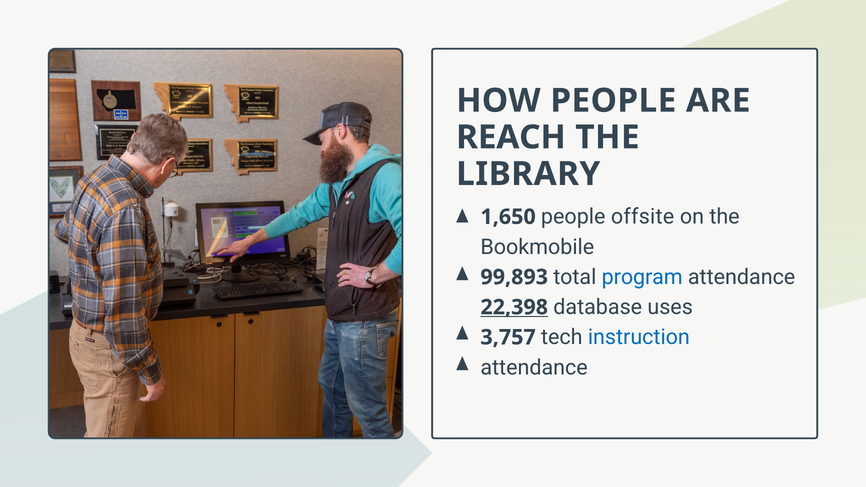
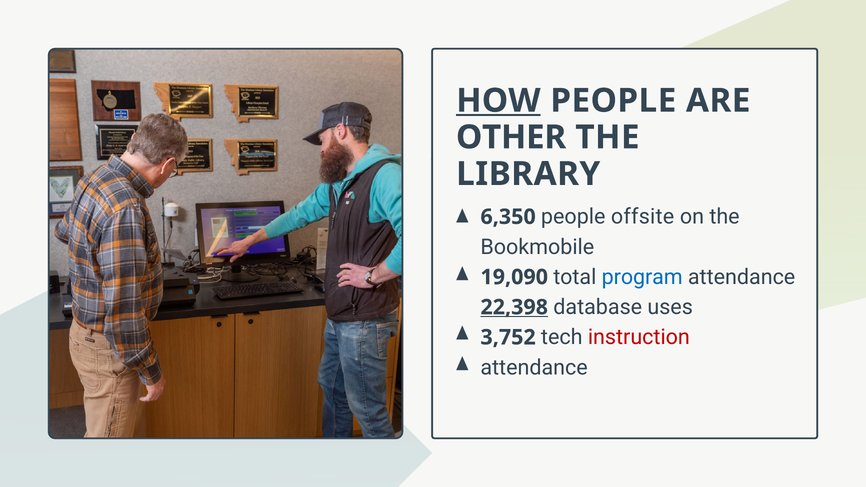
HOW underline: none -> present
REACH: REACH -> OTHER
1,650: 1,650 -> 6,350
99,893: 99,893 -> 19,090
3,757: 3,757 -> 3,752
instruction colour: blue -> red
